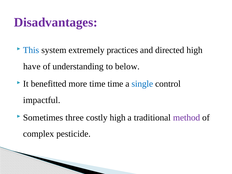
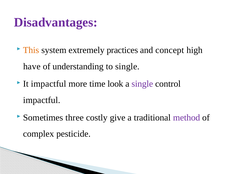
This colour: blue -> orange
directed: directed -> concept
to below: below -> single
It benefitted: benefitted -> impactful
time time: time -> look
single at (142, 84) colour: blue -> purple
costly high: high -> give
